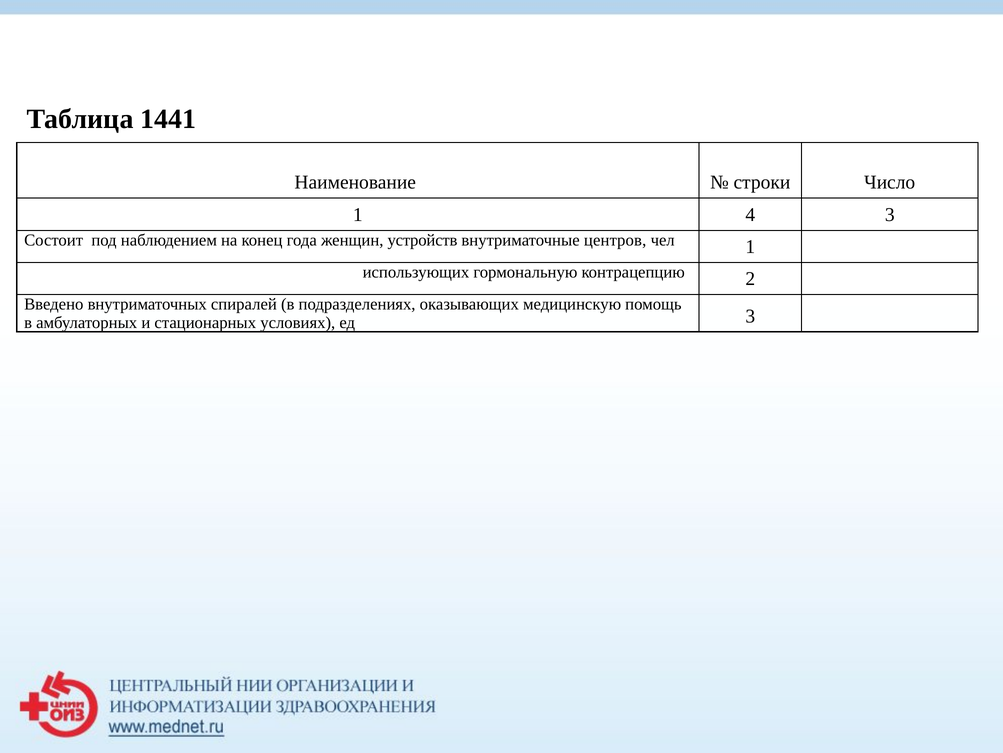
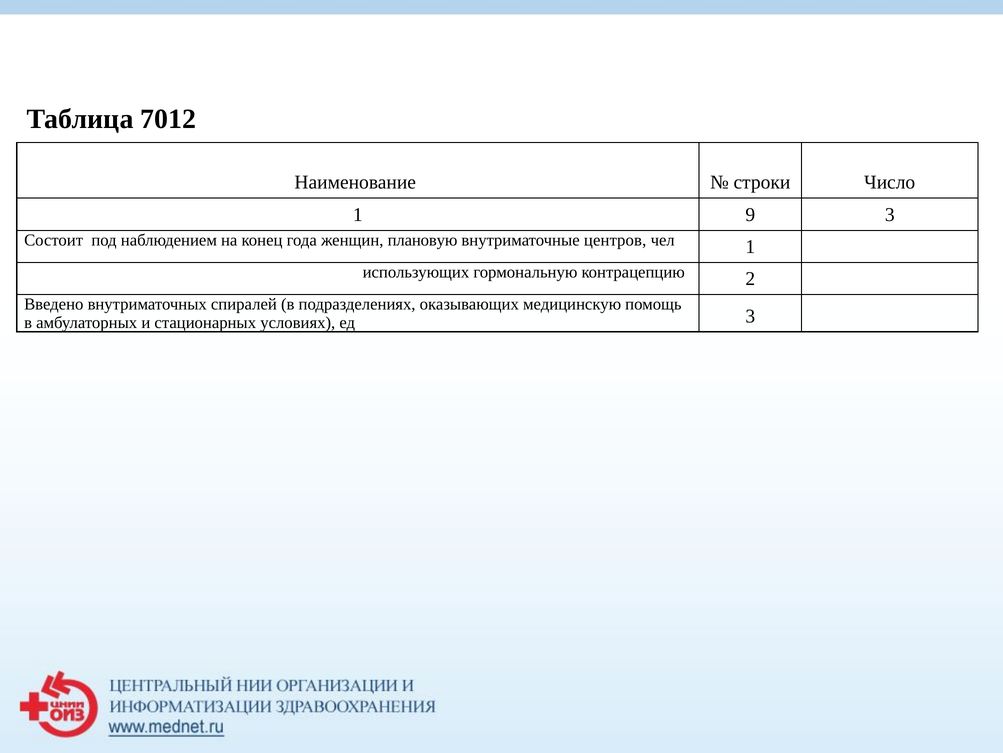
1441: 1441 -> 7012
4: 4 -> 9
устройств: устройств -> плановую
